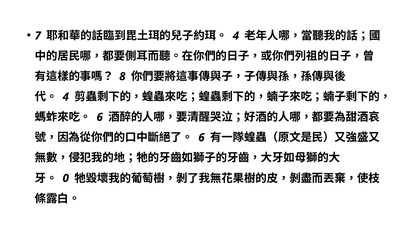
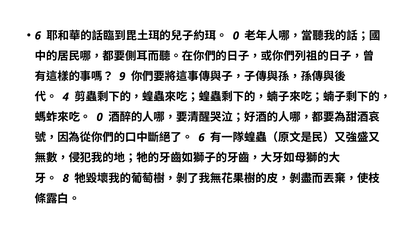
7 at (38, 36): 7 -> 6
4 at (236, 36): 4 -> 0
8: 8 -> 9
6 at (100, 117): 6 -> 0
0: 0 -> 8
